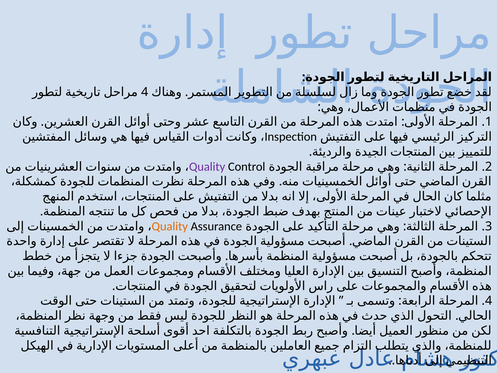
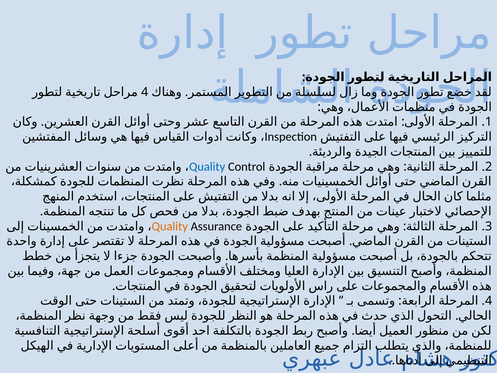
Quality at (207, 166) colour: purple -> blue
